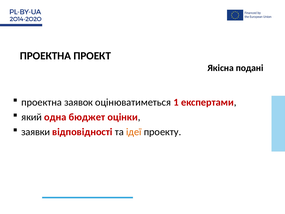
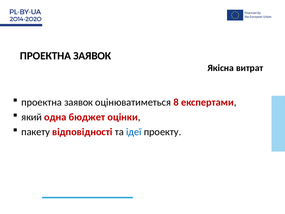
ПРОЕКТ at (92, 56): ПРОЕКТ -> ЗАЯВОК
подані: подані -> витрат
1: 1 -> 8
заявки: заявки -> пакету
ідеї colour: orange -> blue
